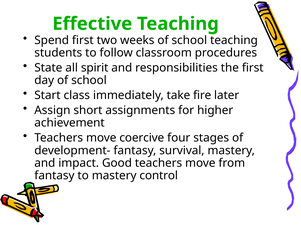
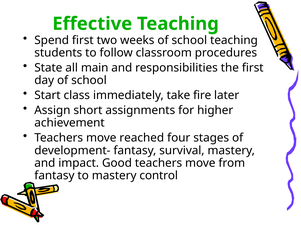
spirit: spirit -> main
coercive: coercive -> reached
